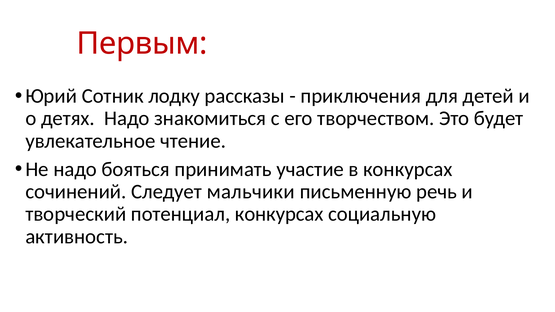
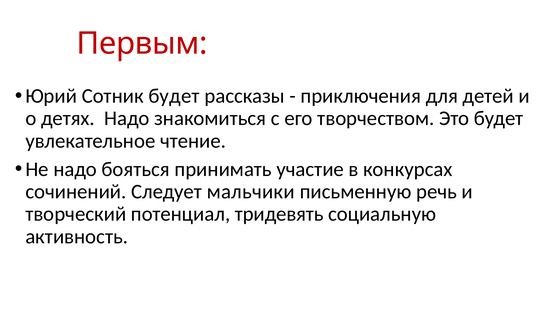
Сотник лодку: лодку -> будет
потенциал конкурсах: конкурсах -> тридевять
